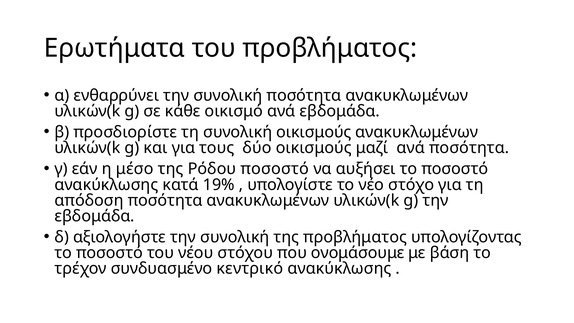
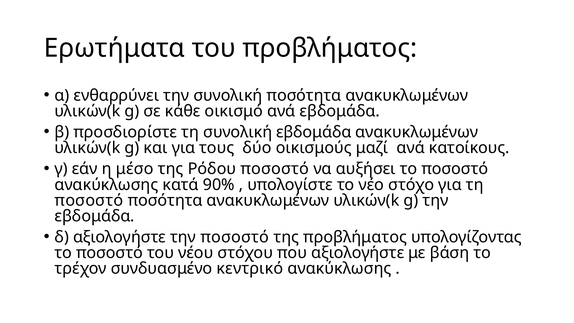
συνολική οικισμούς: οικισμούς -> εβδομάδα
ανά ποσότητα: ποσότητα -> κατοίκους
19%: 19% -> 90%
απόδοση at (89, 200): απόδοση -> ποσοστό
αξιολογήστε την συνολική: συνολική -> ποσοστό
που ονομάσουμε: ονομάσουμε -> αξιολογήστε
